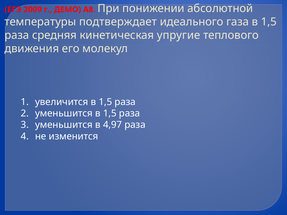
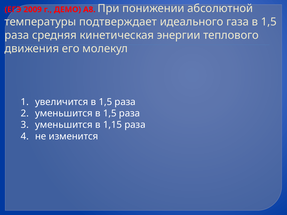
упругие: упругие -> энергии
4,97: 4,97 -> 1,15
